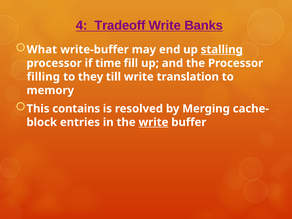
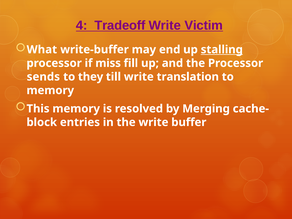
Banks: Banks -> Victim
time: time -> miss
filling: filling -> sends
This contains: contains -> memory
write at (153, 122) underline: present -> none
